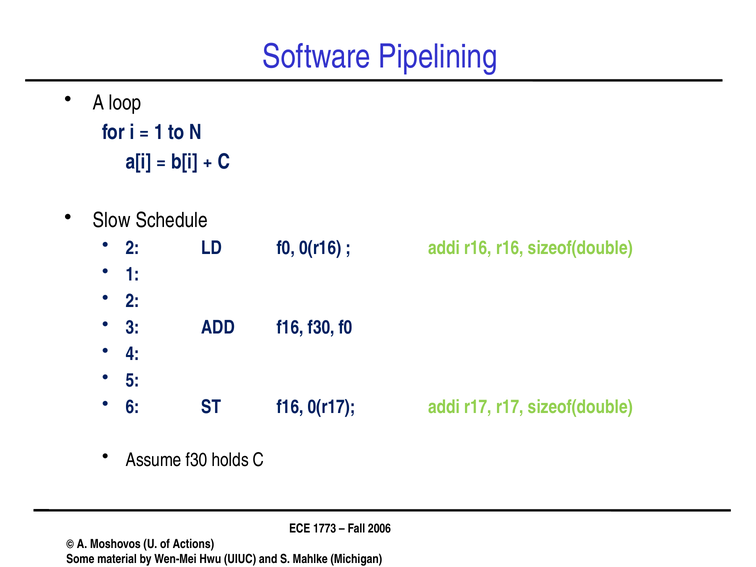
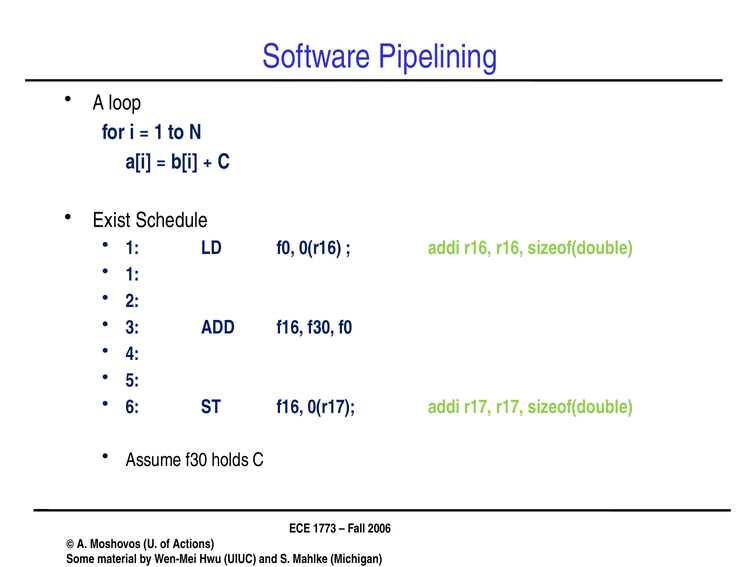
Slow: Slow -> Exist
2 at (133, 248): 2 -> 1
